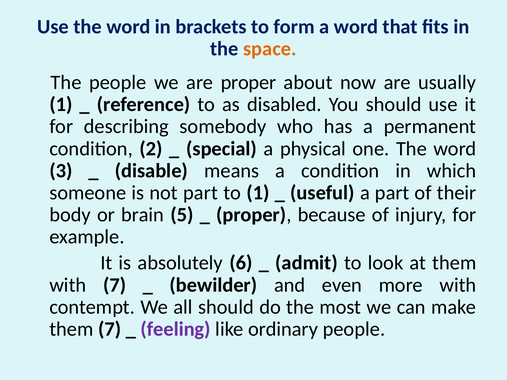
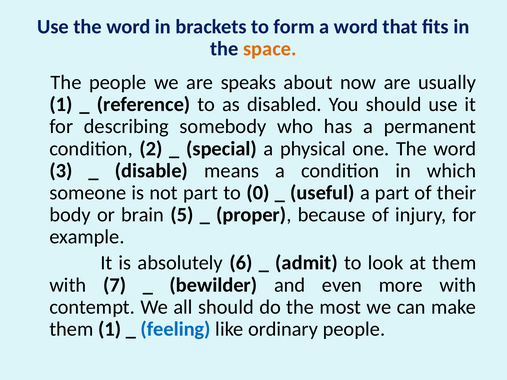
are proper: proper -> speaks
to 1: 1 -> 0
them 7: 7 -> 1
feeling colour: purple -> blue
